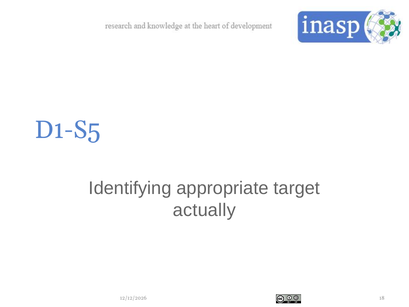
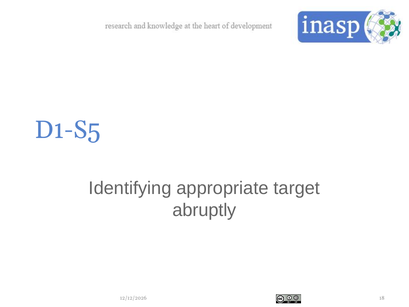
actually: actually -> abruptly
